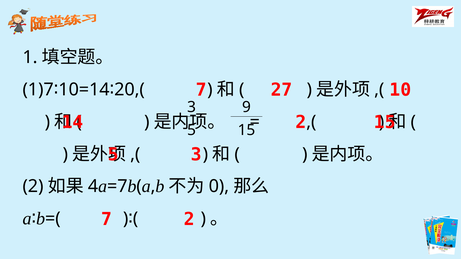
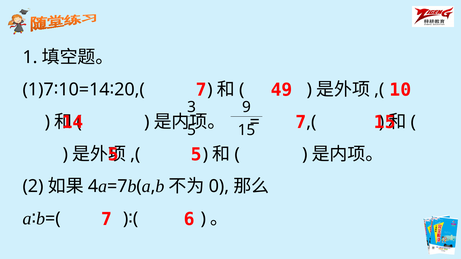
27: 27 -> 49
2 at (301, 122): 2 -> 7
3 at (196, 155): 3 -> 5
7 2: 2 -> 6
